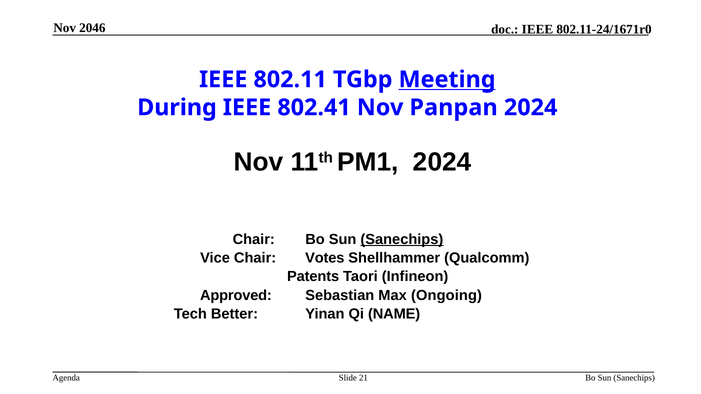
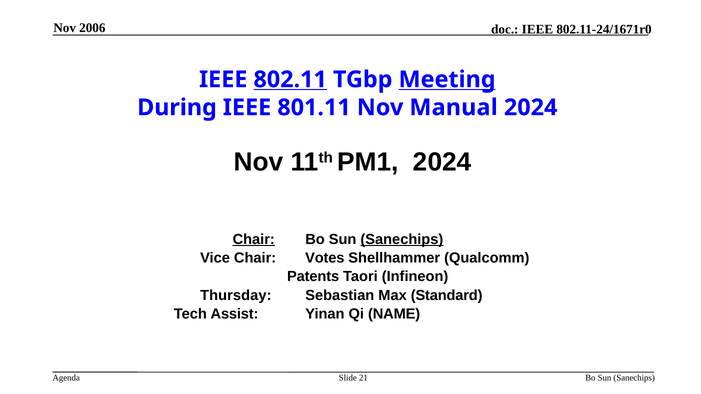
2046: 2046 -> 2006
802.11 underline: none -> present
802.41: 802.41 -> 801.11
Panpan: Panpan -> Manual
Chair at (254, 239) underline: none -> present
Approved: Approved -> Thursday
Ongoing: Ongoing -> Standard
Better: Better -> Assist
